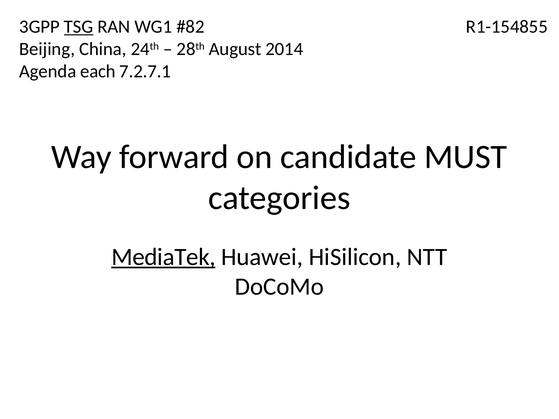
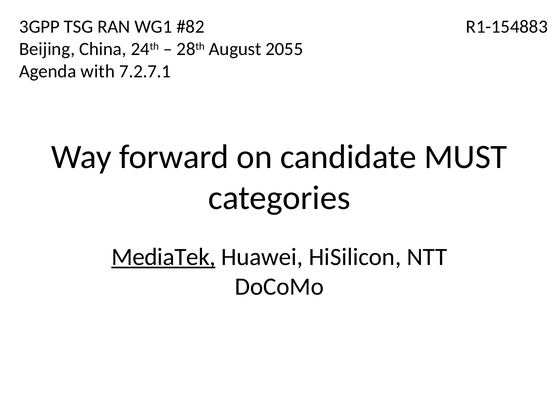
TSG underline: present -> none
R1-154855: R1-154855 -> R1-154883
2014: 2014 -> 2055
each: each -> with
